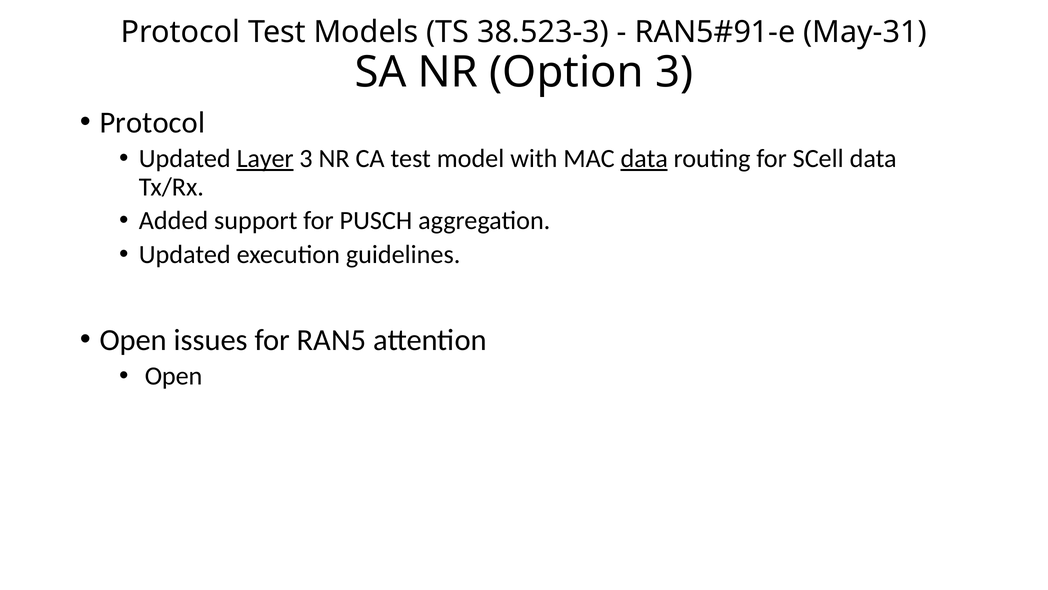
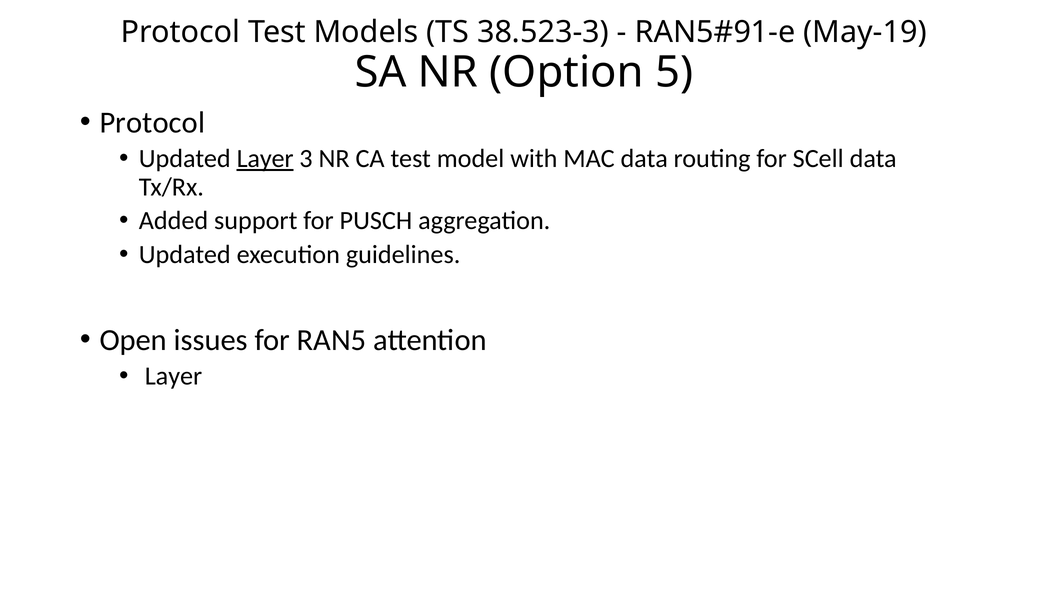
May-31: May-31 -> May-19
Option 3: 3 -> 5
data at (644, 159) underline: present -> none
Open at (174, 376): Open -> Layer
